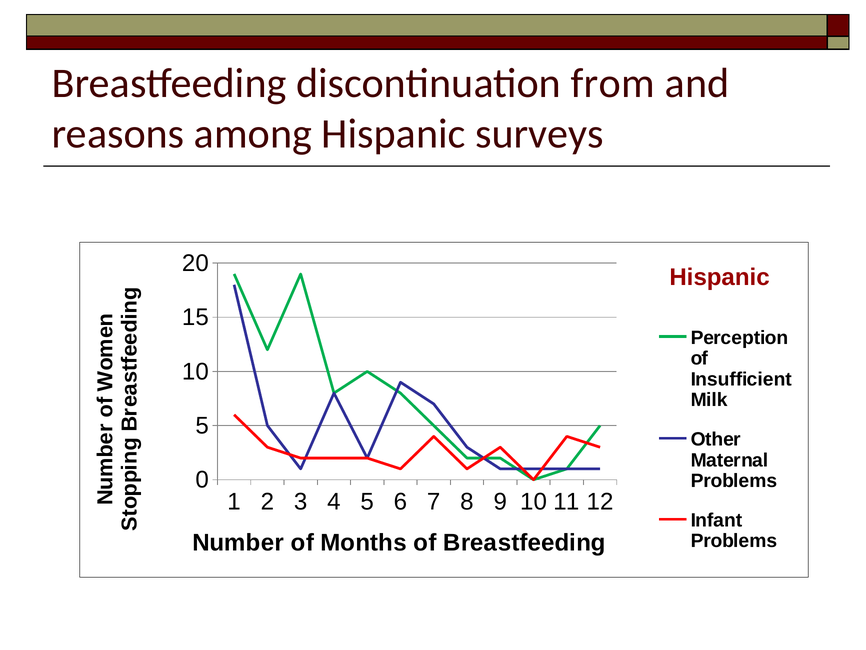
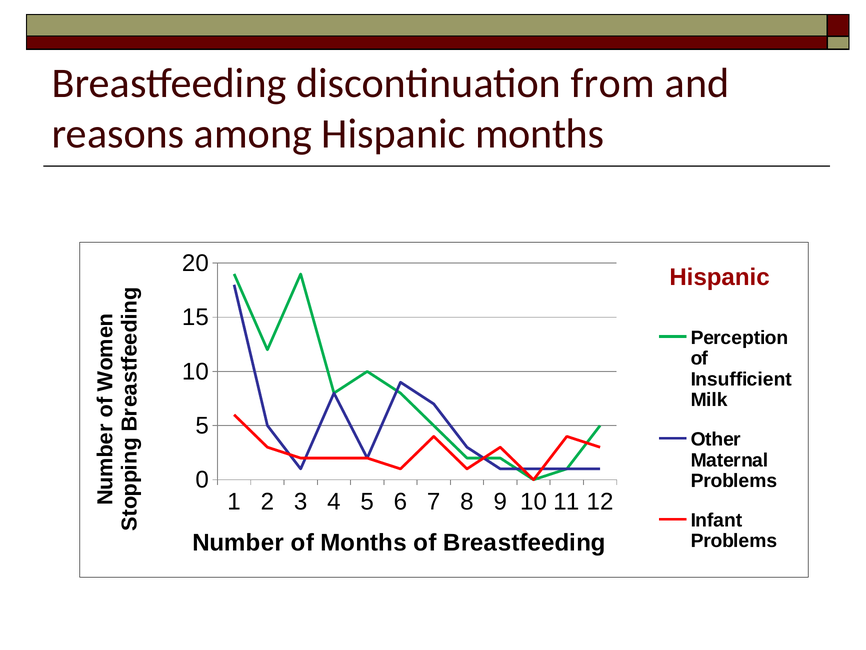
Hispanic surveys: surveys -> months
